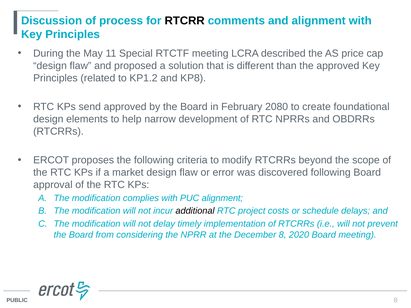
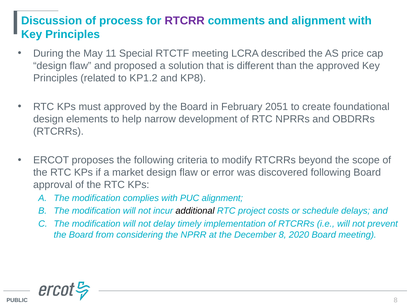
RTCRR colour: black -> purple
send: send -> must
2080: 2080 -> 2051
